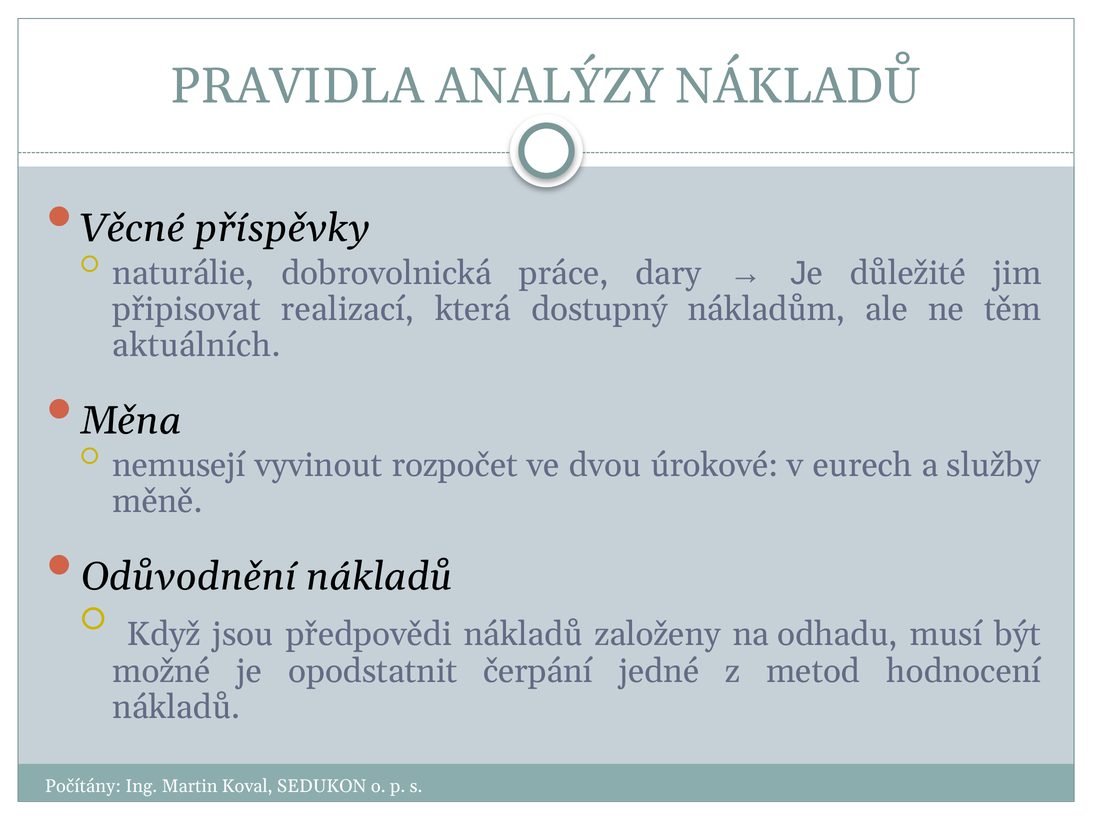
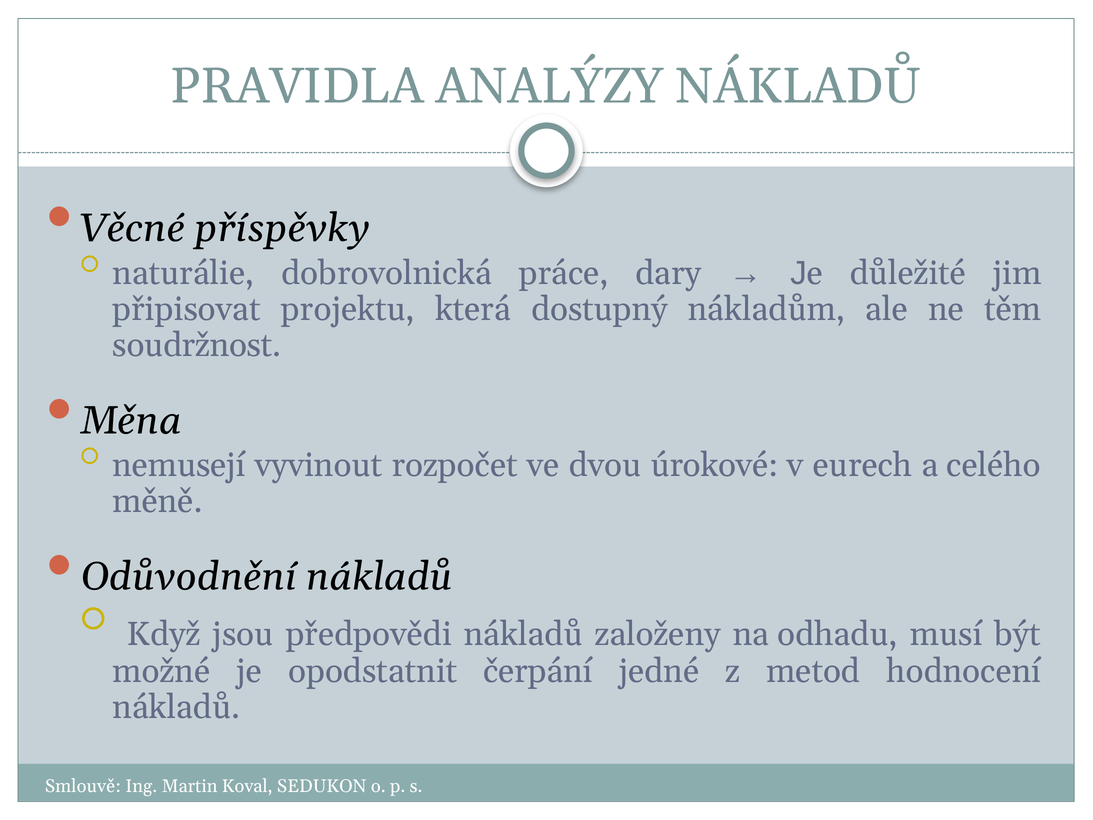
realizací: realizací -> projektu
aktuálních: aktuálních -> soudržnost
služby: služby -> celého
Počítány: Počítány -> Smlouvě
